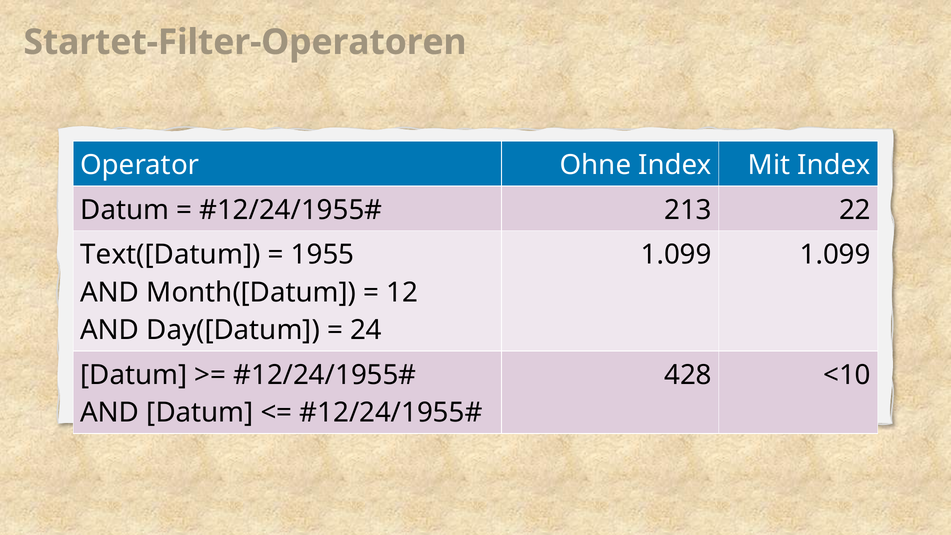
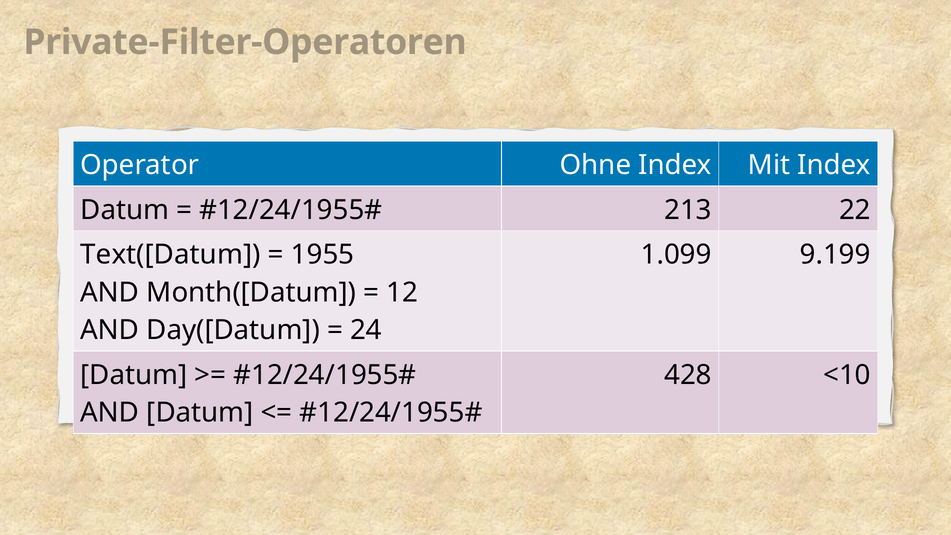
Startet-Filter-Operatoren: Startet-Filter-Operatoren -> Private-Filter-Operatoren
1.099 1.099: 1.099 -> 9.199
